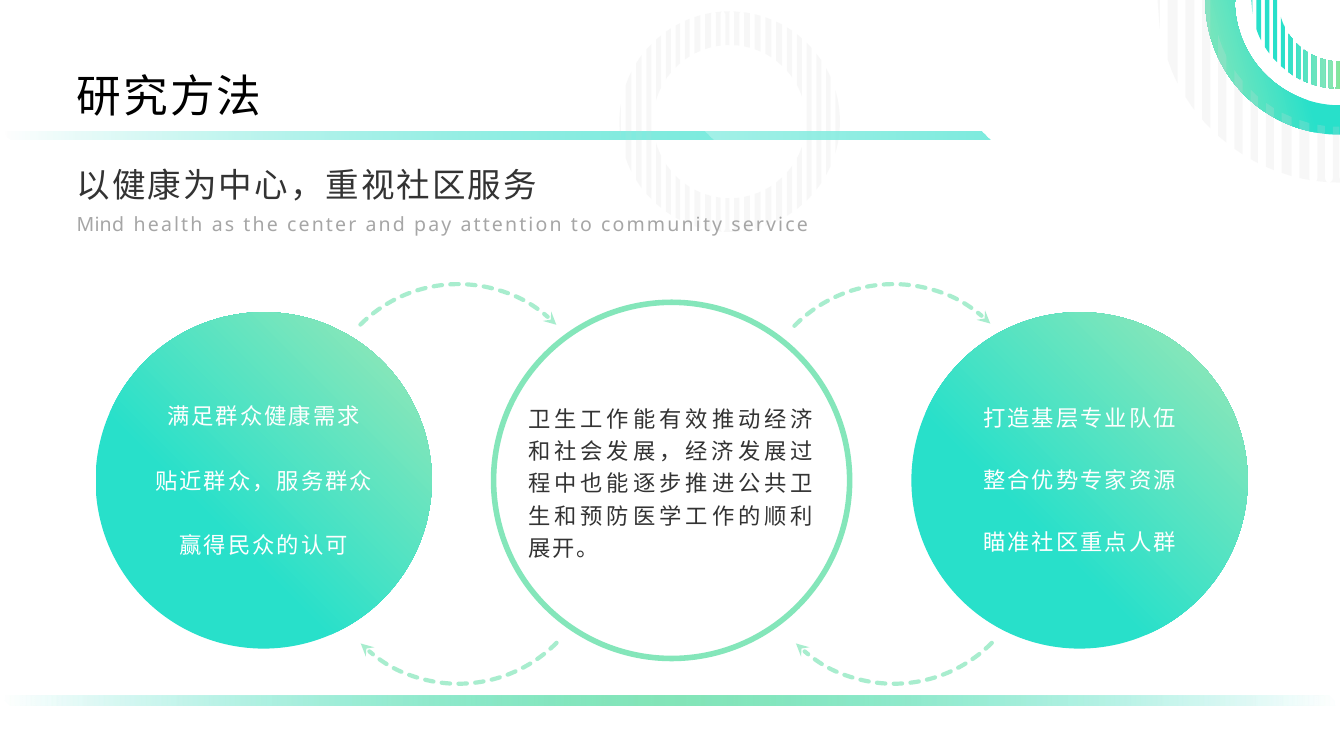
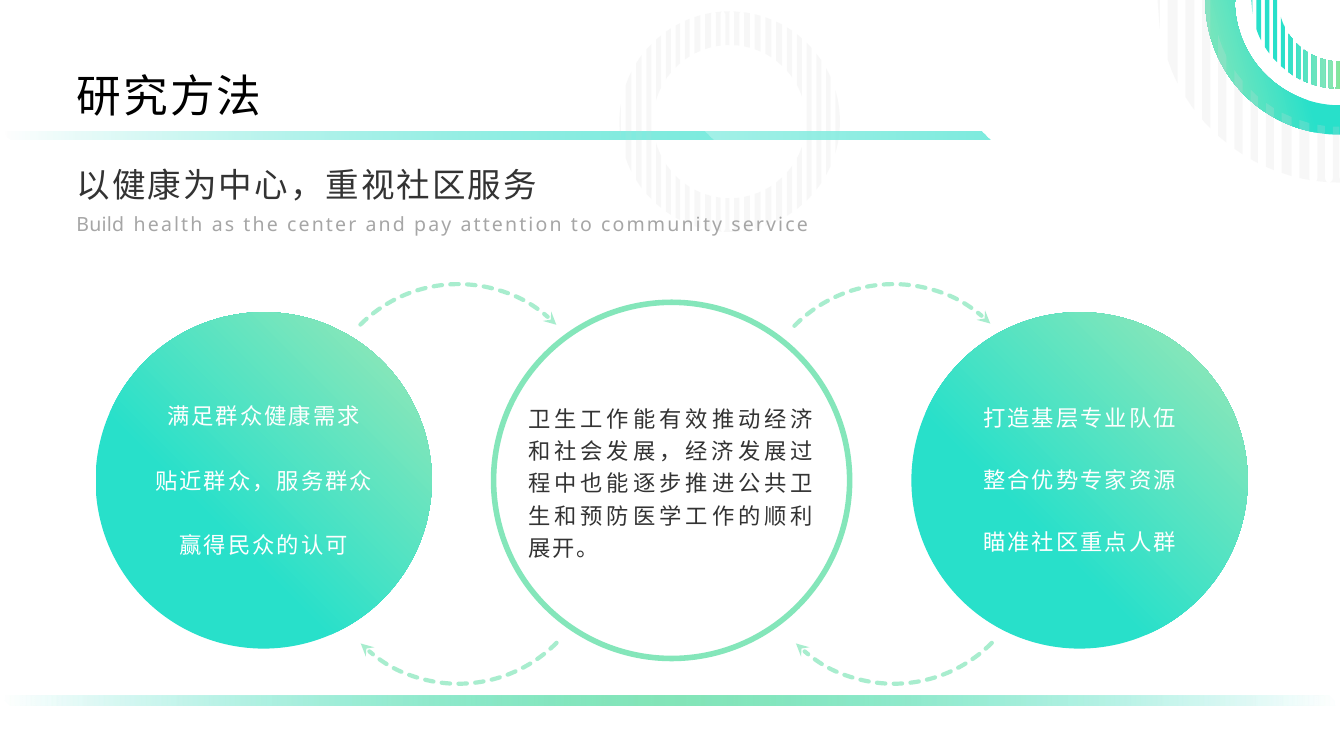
Mind: Mind -> Build
